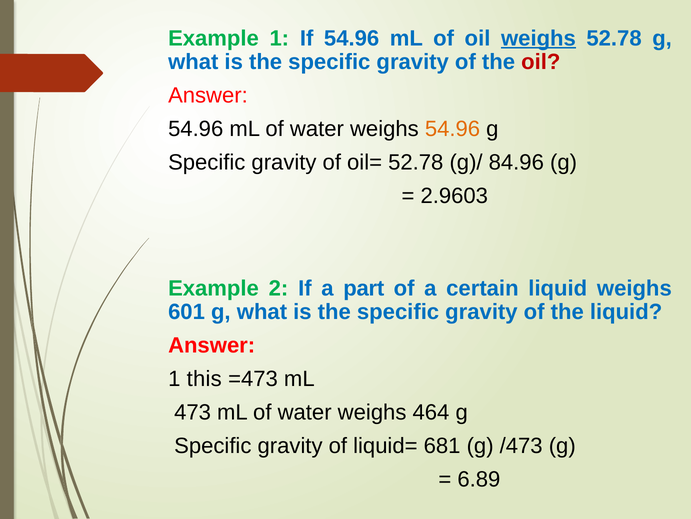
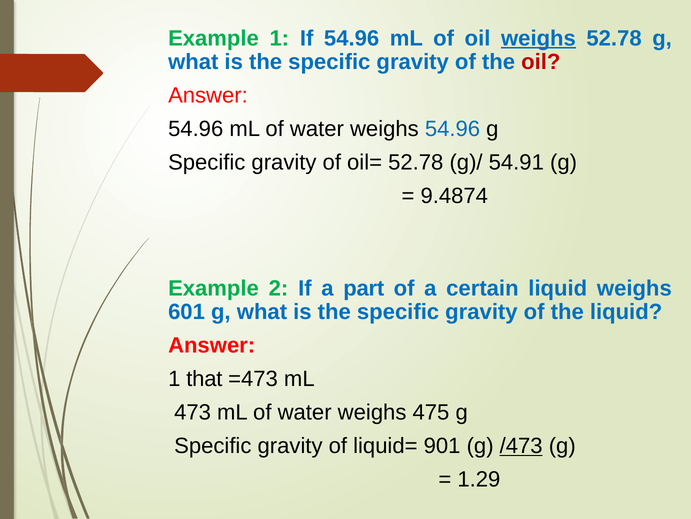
54.96 at (452, 129) colour: orange -> blue
84.96: 84.96 -> 54.91
2.9603: 2.9603 -> 9.4874
this: this -> that
464: 464 -> 475
681: 681 -> 901
/473 underline: none -> present
6.89: 6.89 -> 1.29
